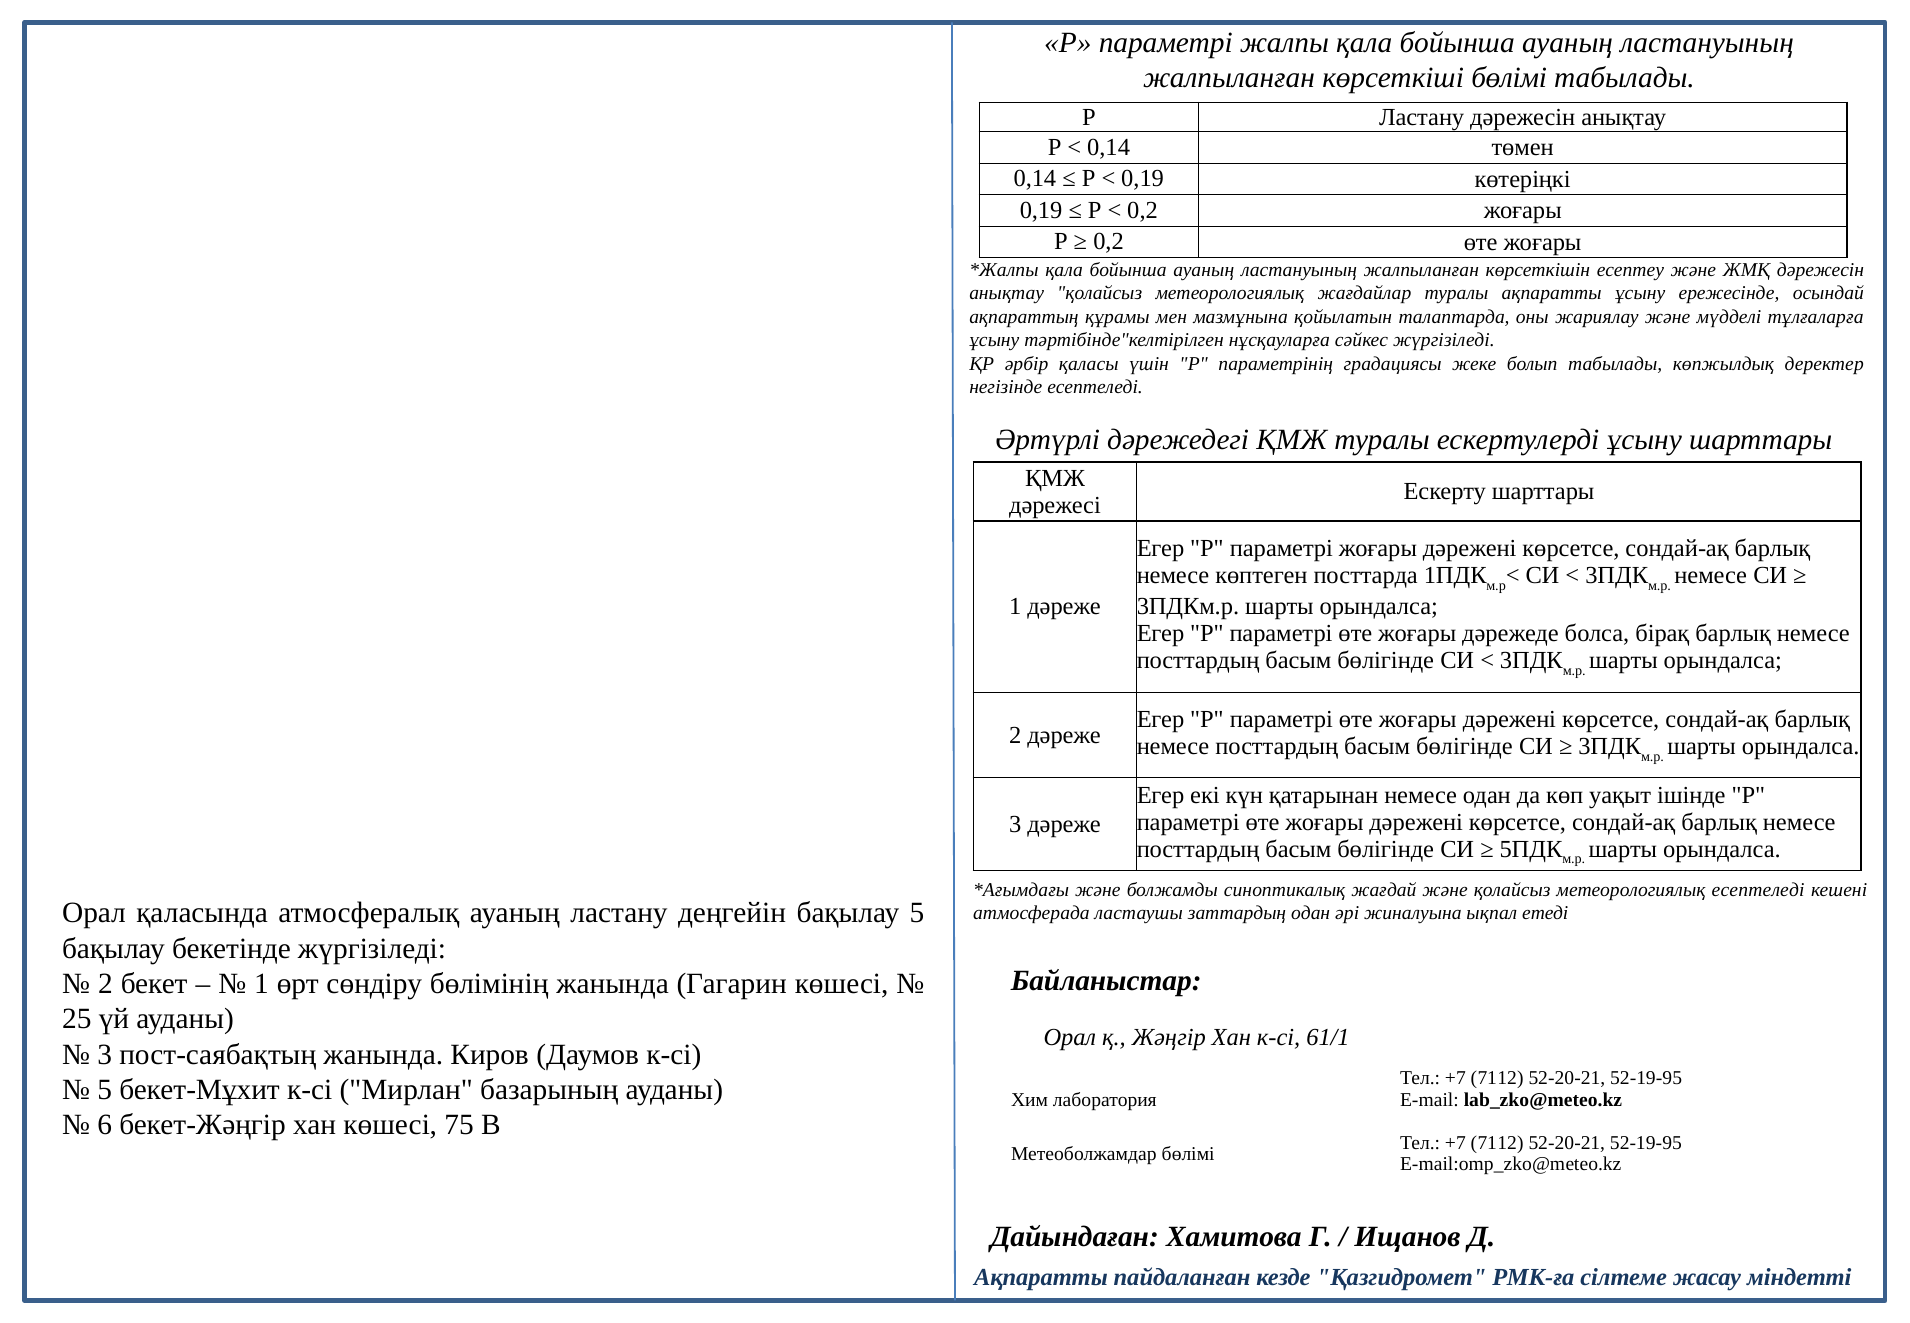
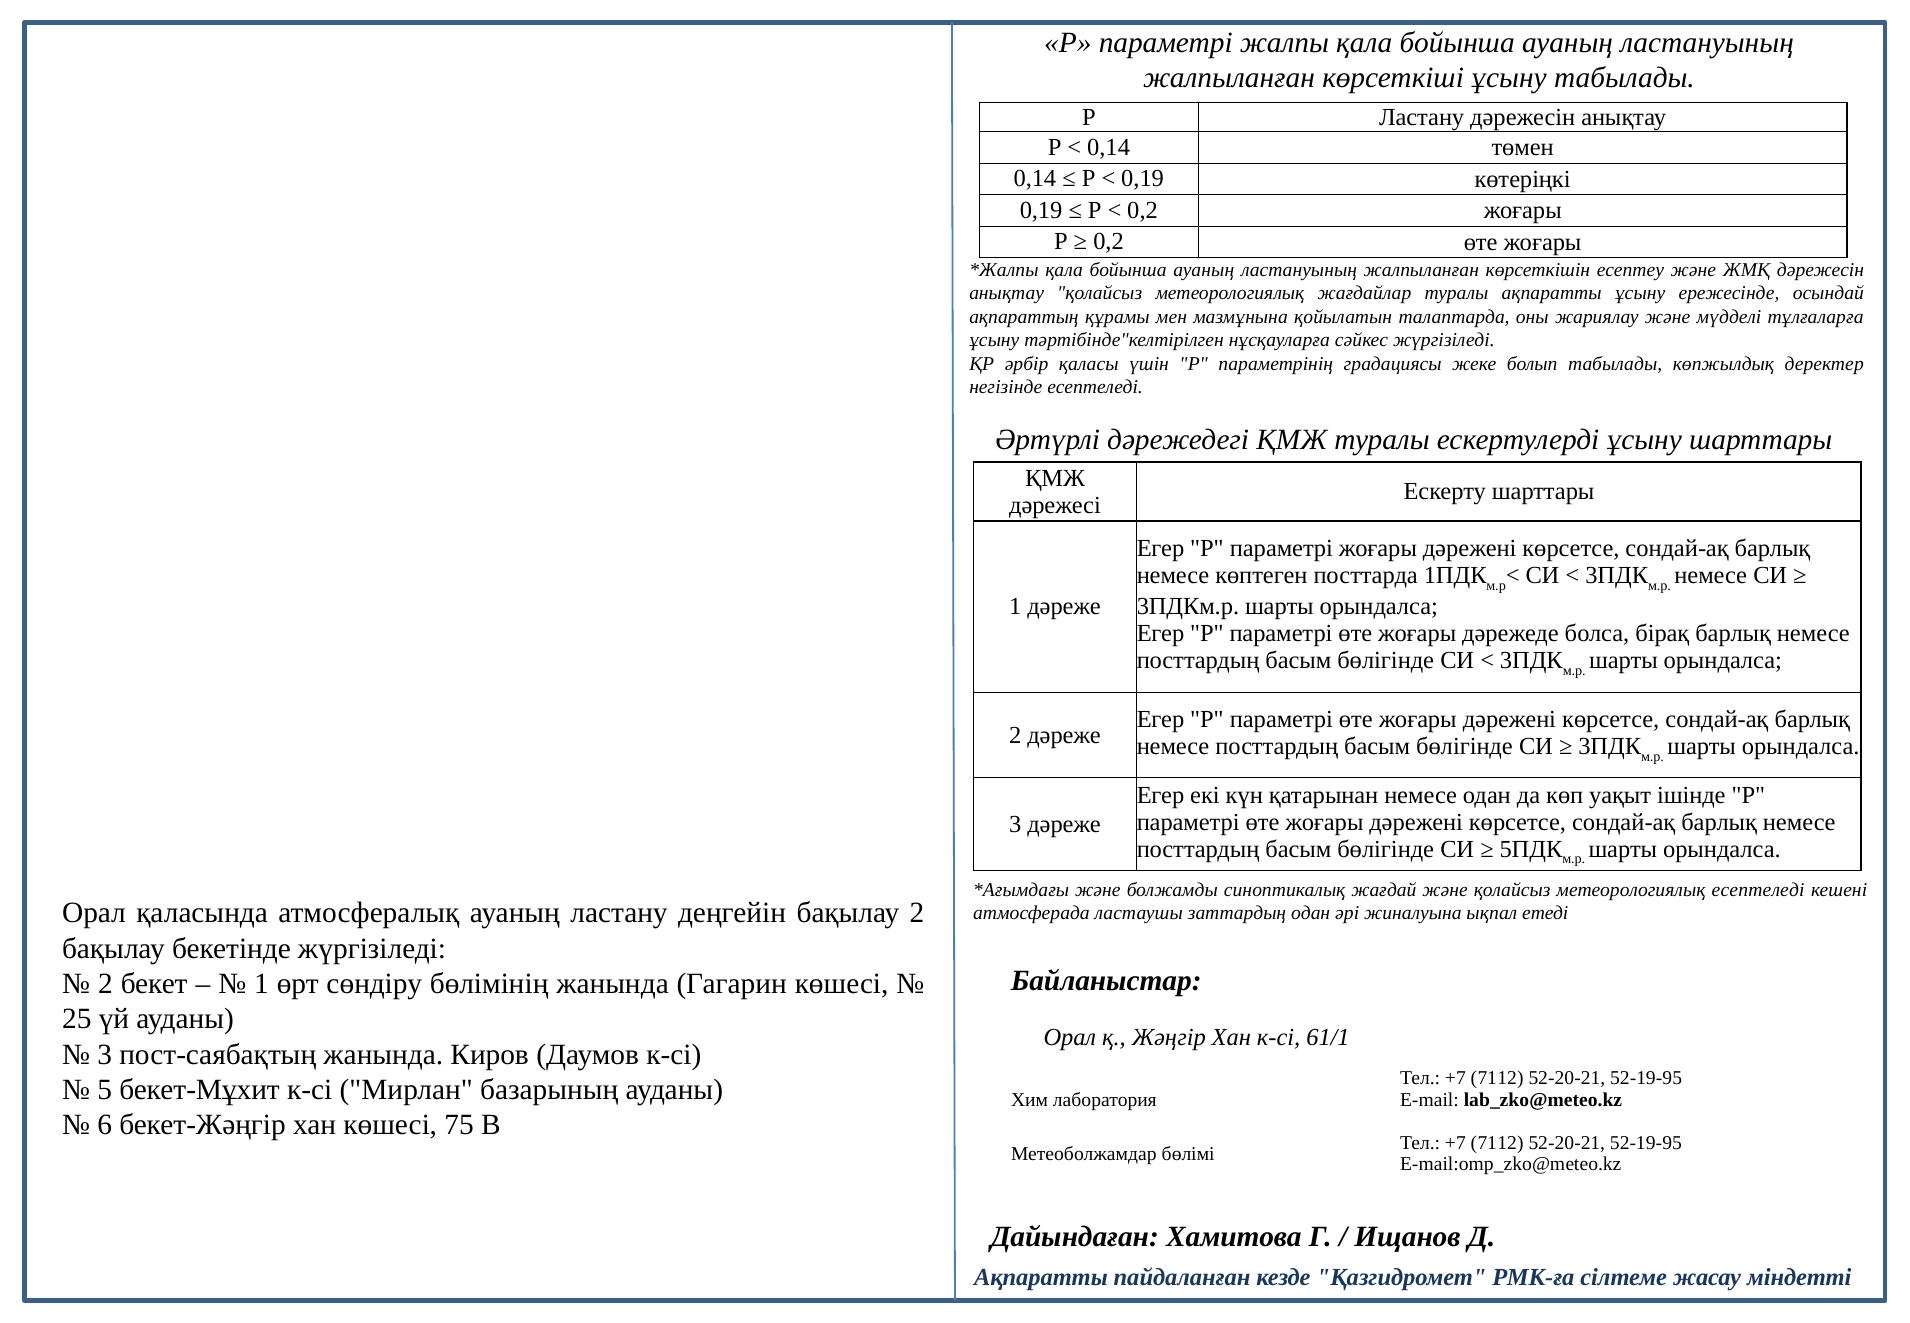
көрсеткіші бөлімі: бөлімі -> ұсыну
бақылау 5: 5 -> 2
